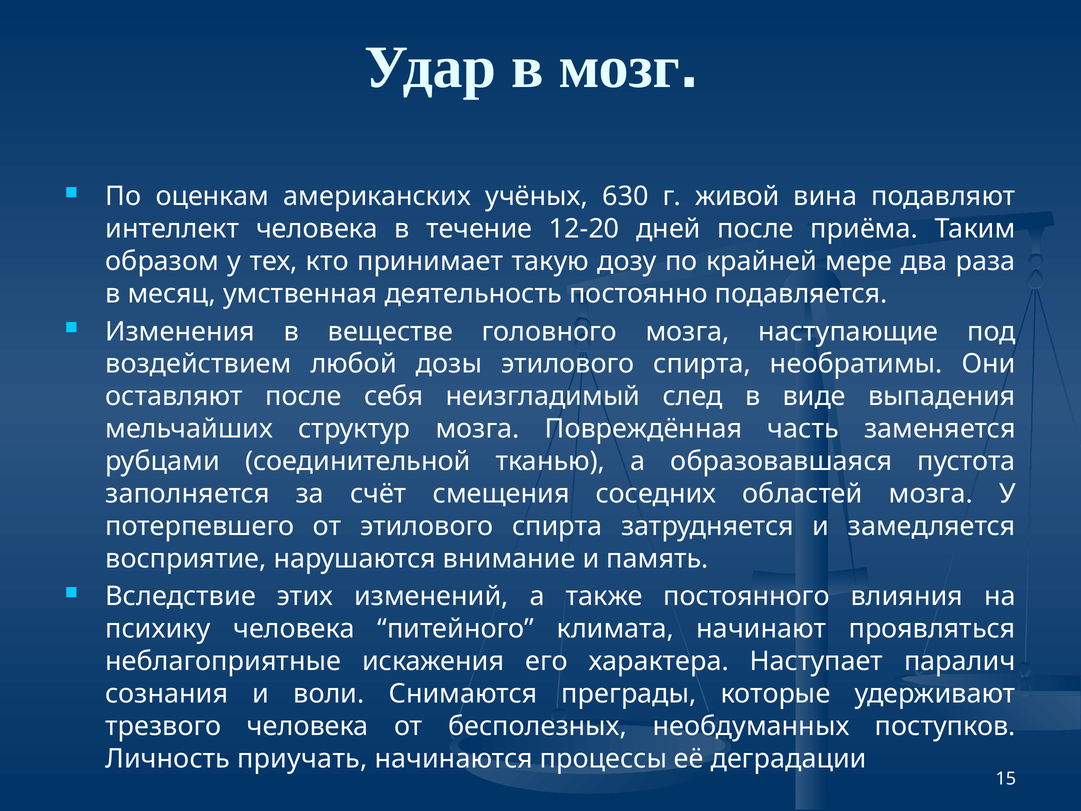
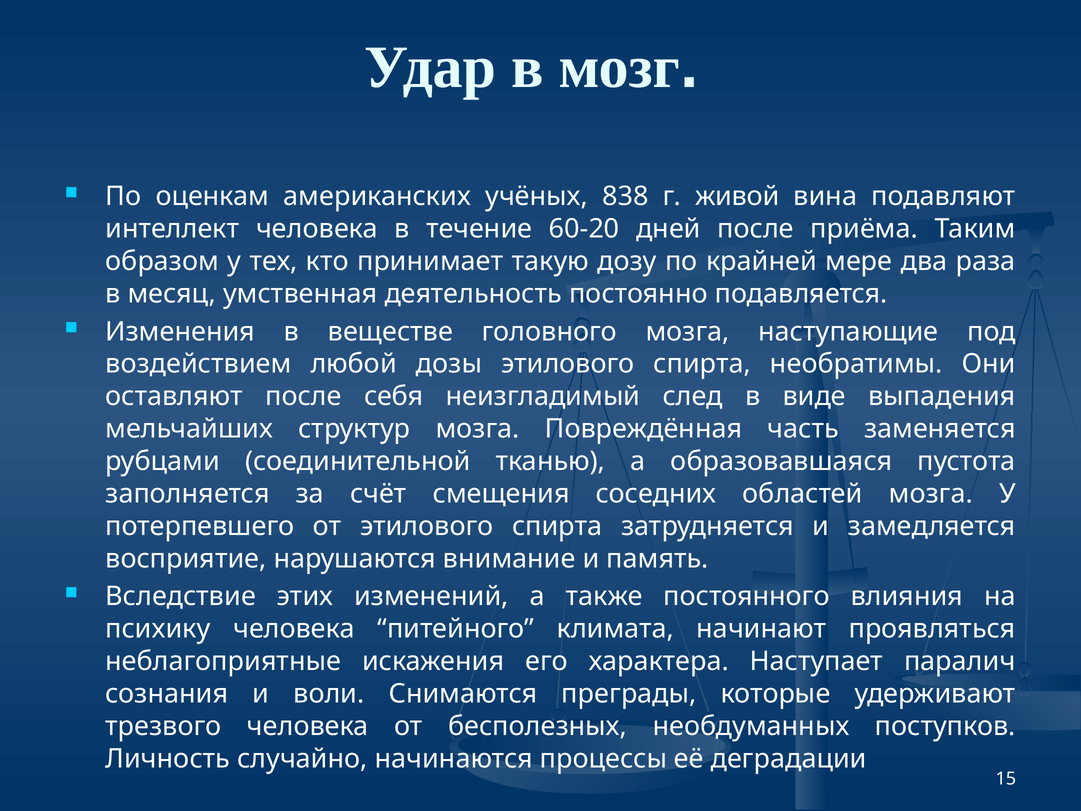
630: 630 -> 838
12-20: 12-20 -> 60-20
приучать: приучать -> случайно
